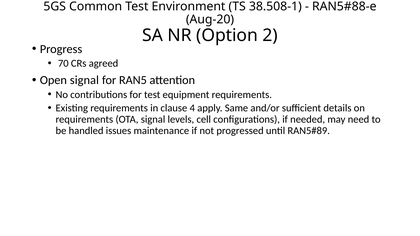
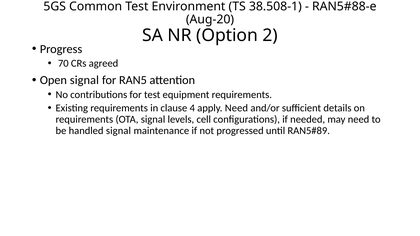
apply Same: Same -> Need
handled issues: issues -> signal
